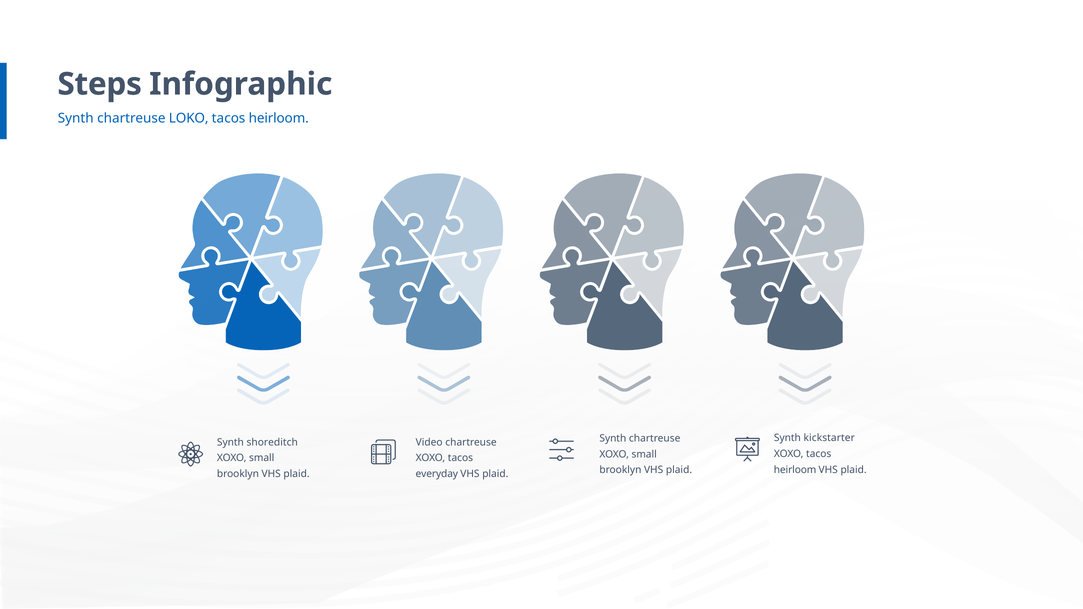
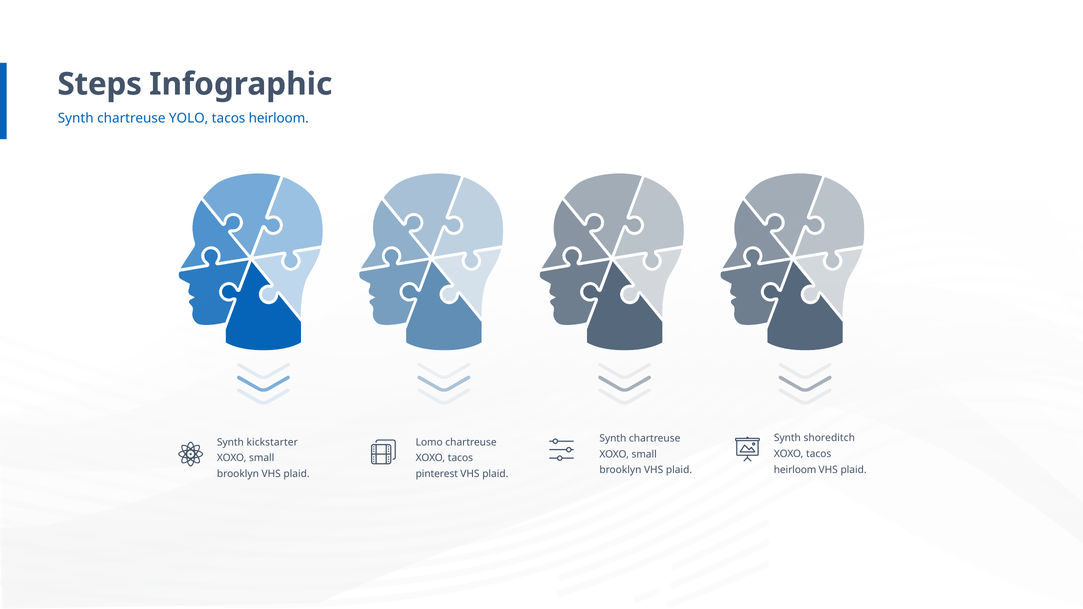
LOKO: LOKO -> YOLO
kickstarter: kickstarter -> shoreditch
shoreditch: shoreditch -> kickstarter
Video: Video -> Lomo
everyday: everyday -> pinterest
